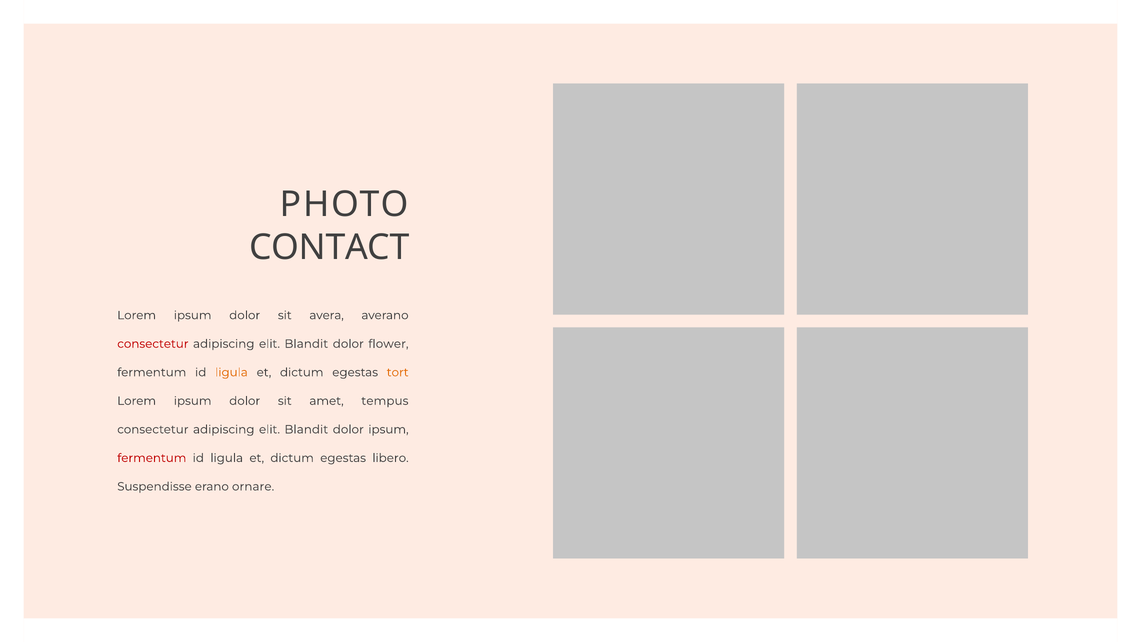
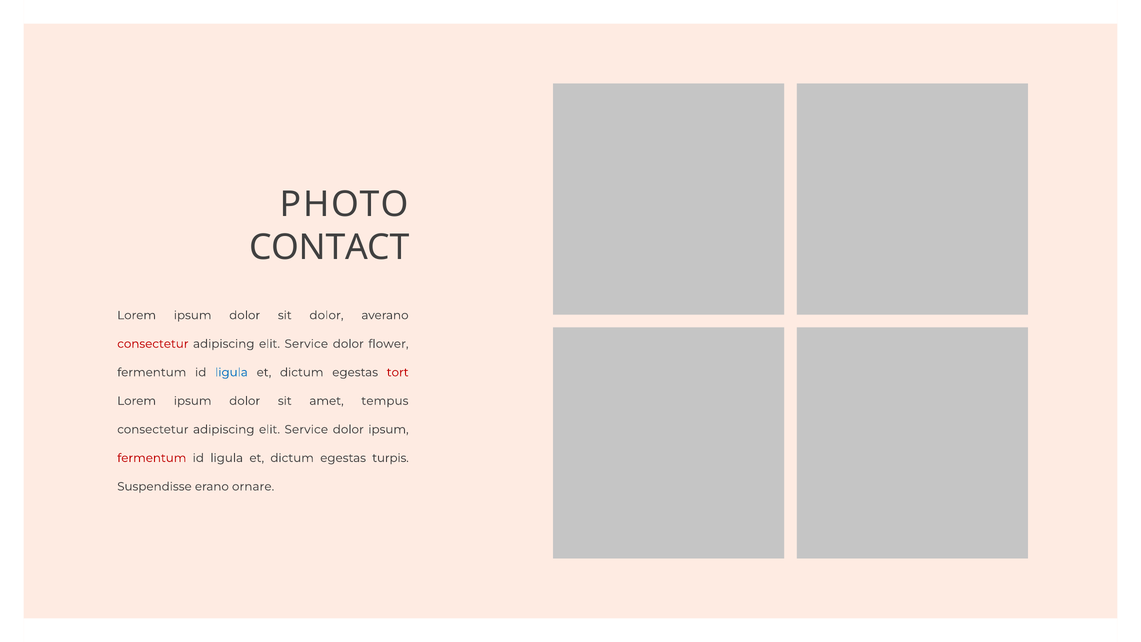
sit avera: avera -> dolor
Blandit at (306, 344): Blandit -> Service
ligula at (231, 372) colour: orange -> blue
tort colour: orange -> red
Blandit at (306, 429): Blandit -> Service
libero: libero -> turpis
